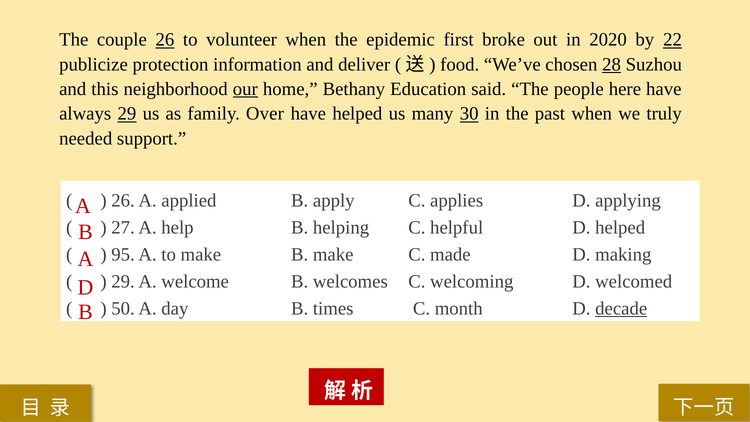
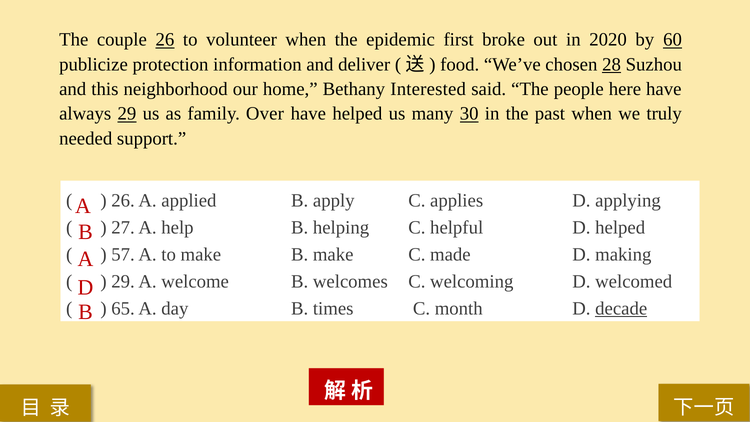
22: 22 -> 60
our underline: present -> none
Education: Education -> Interested
95: 95 -> 57
50: 50 -> 65
